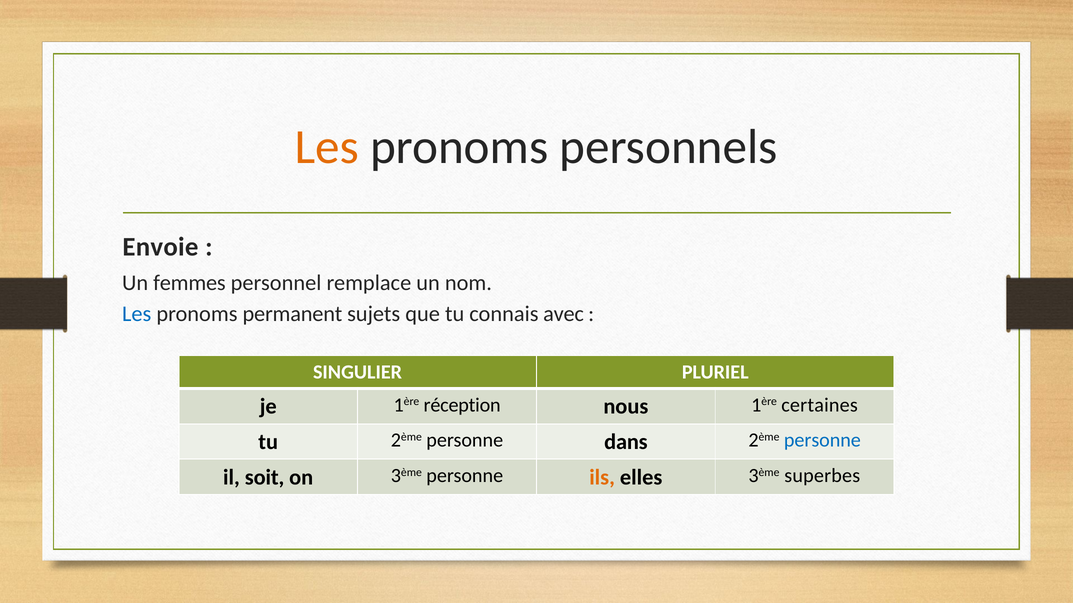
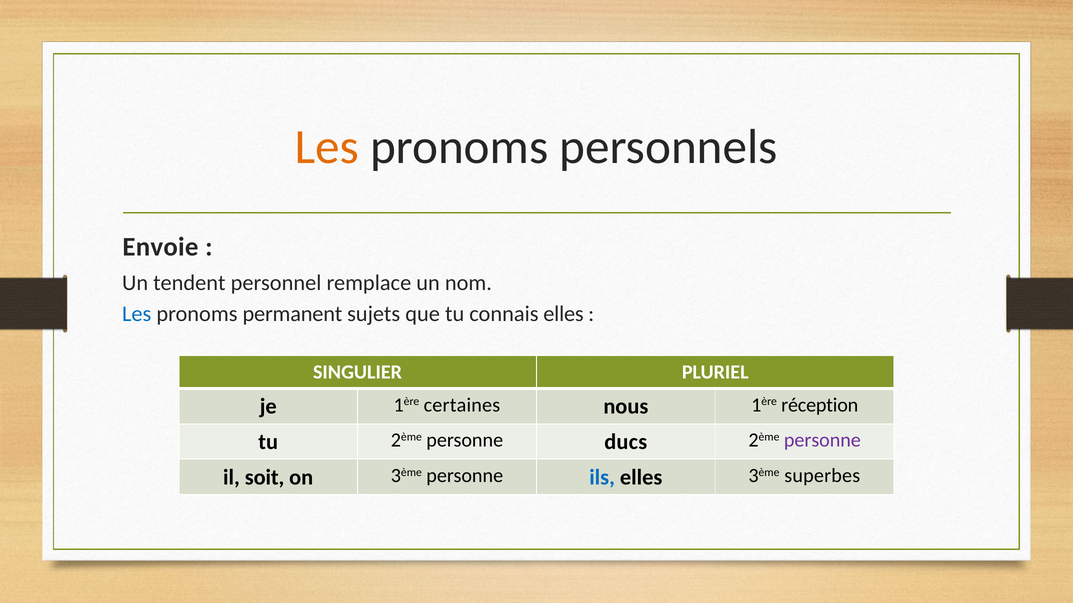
femmes: femmes -> tendent
connais avec: avec -> elles
réception: réception -> certaines
certaines: certaines -> réception
dans: dans -> ducs
personne at (822, 441) colour: blue -> purple
ils colour: orange -> blue
